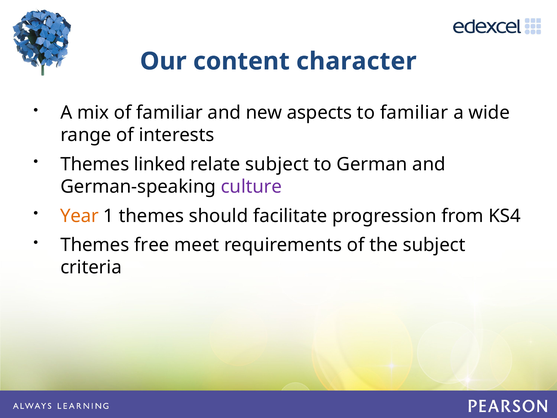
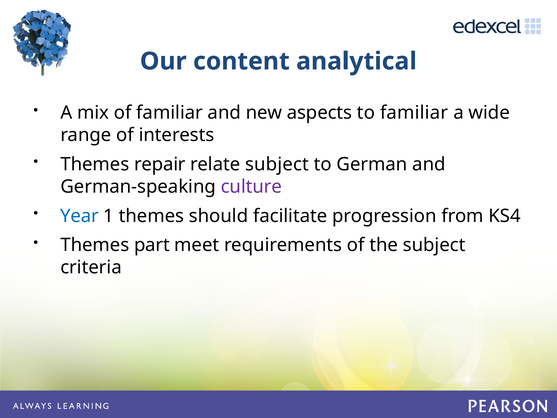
character: character -> analytical
linked: linked -> repair
Year colour: orange -> blue
free: free -> part
